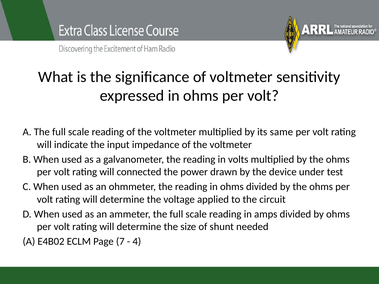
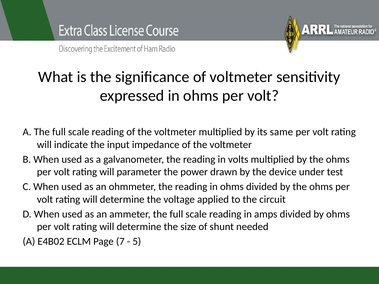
connected: connected -> parameter
4: 4 -> 5
